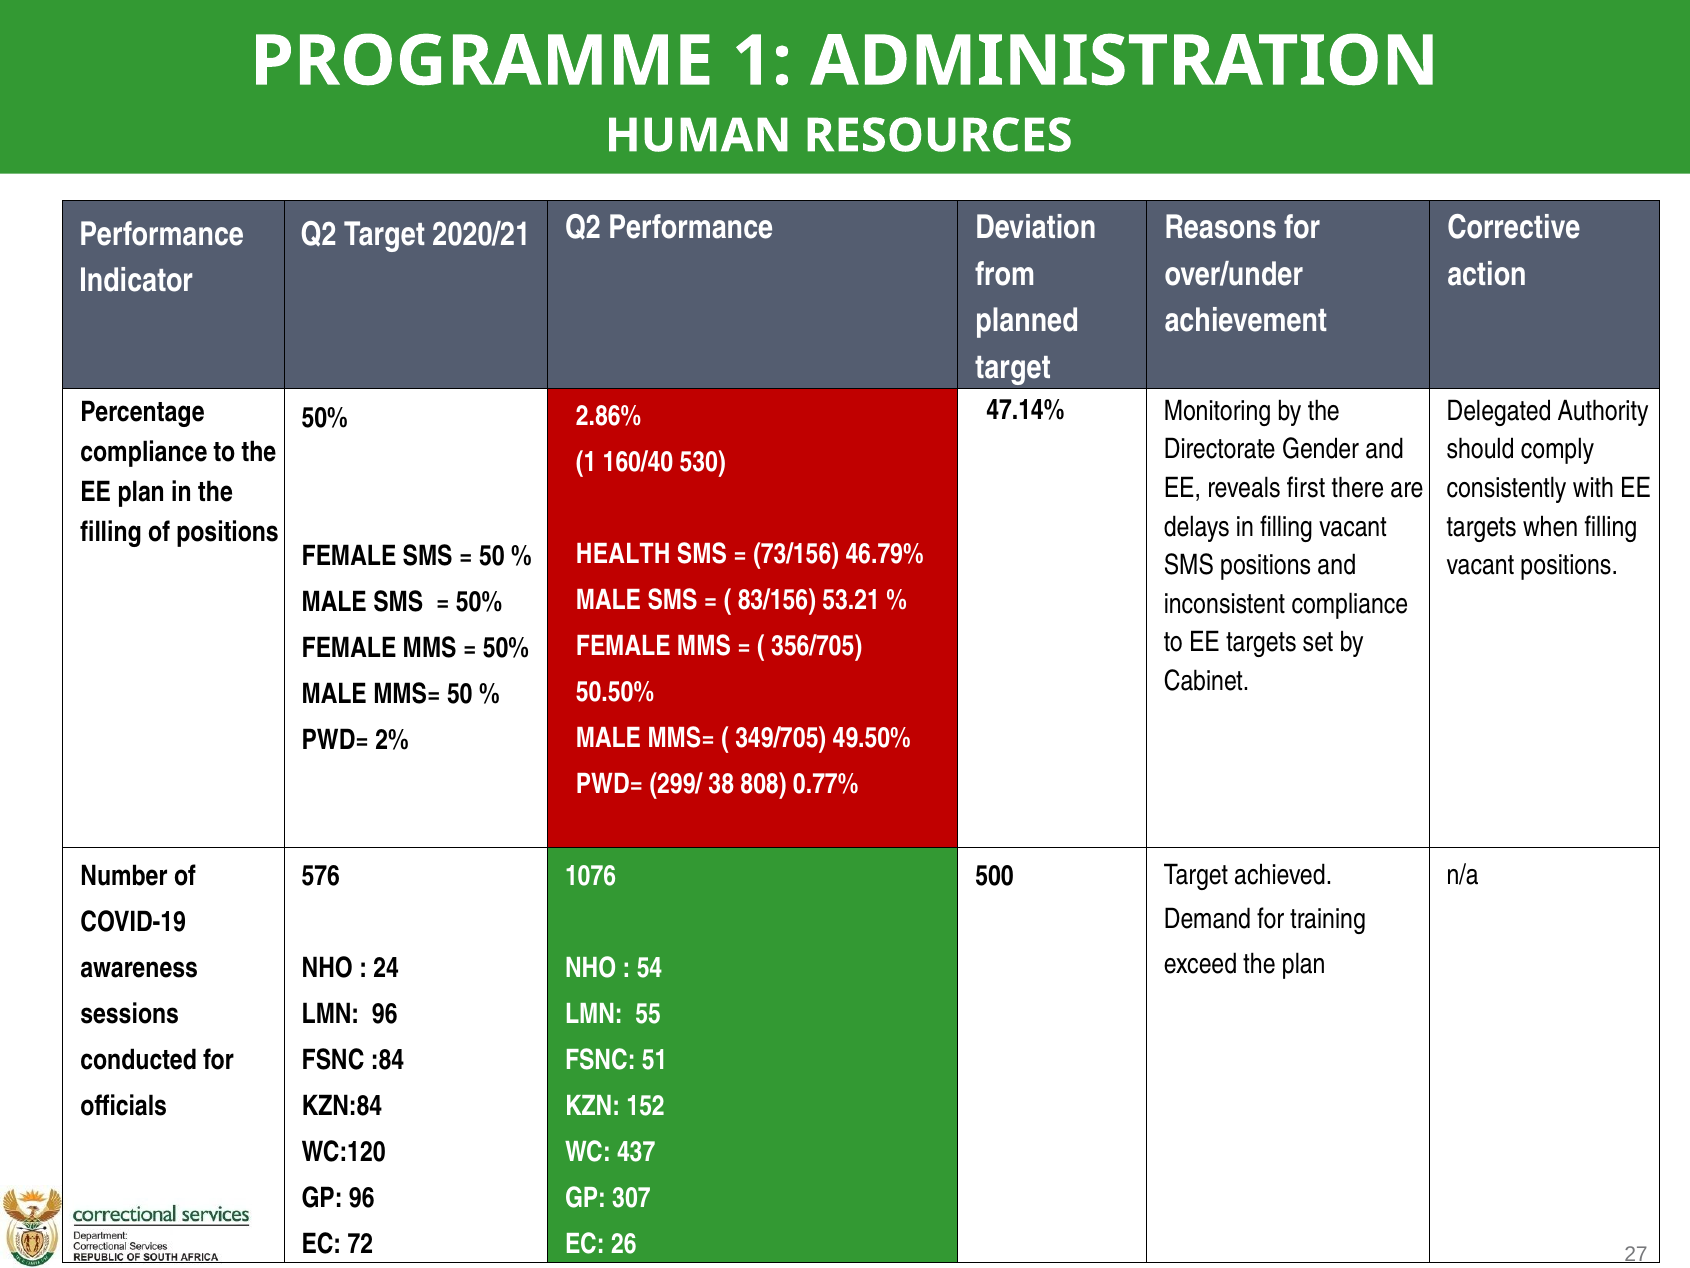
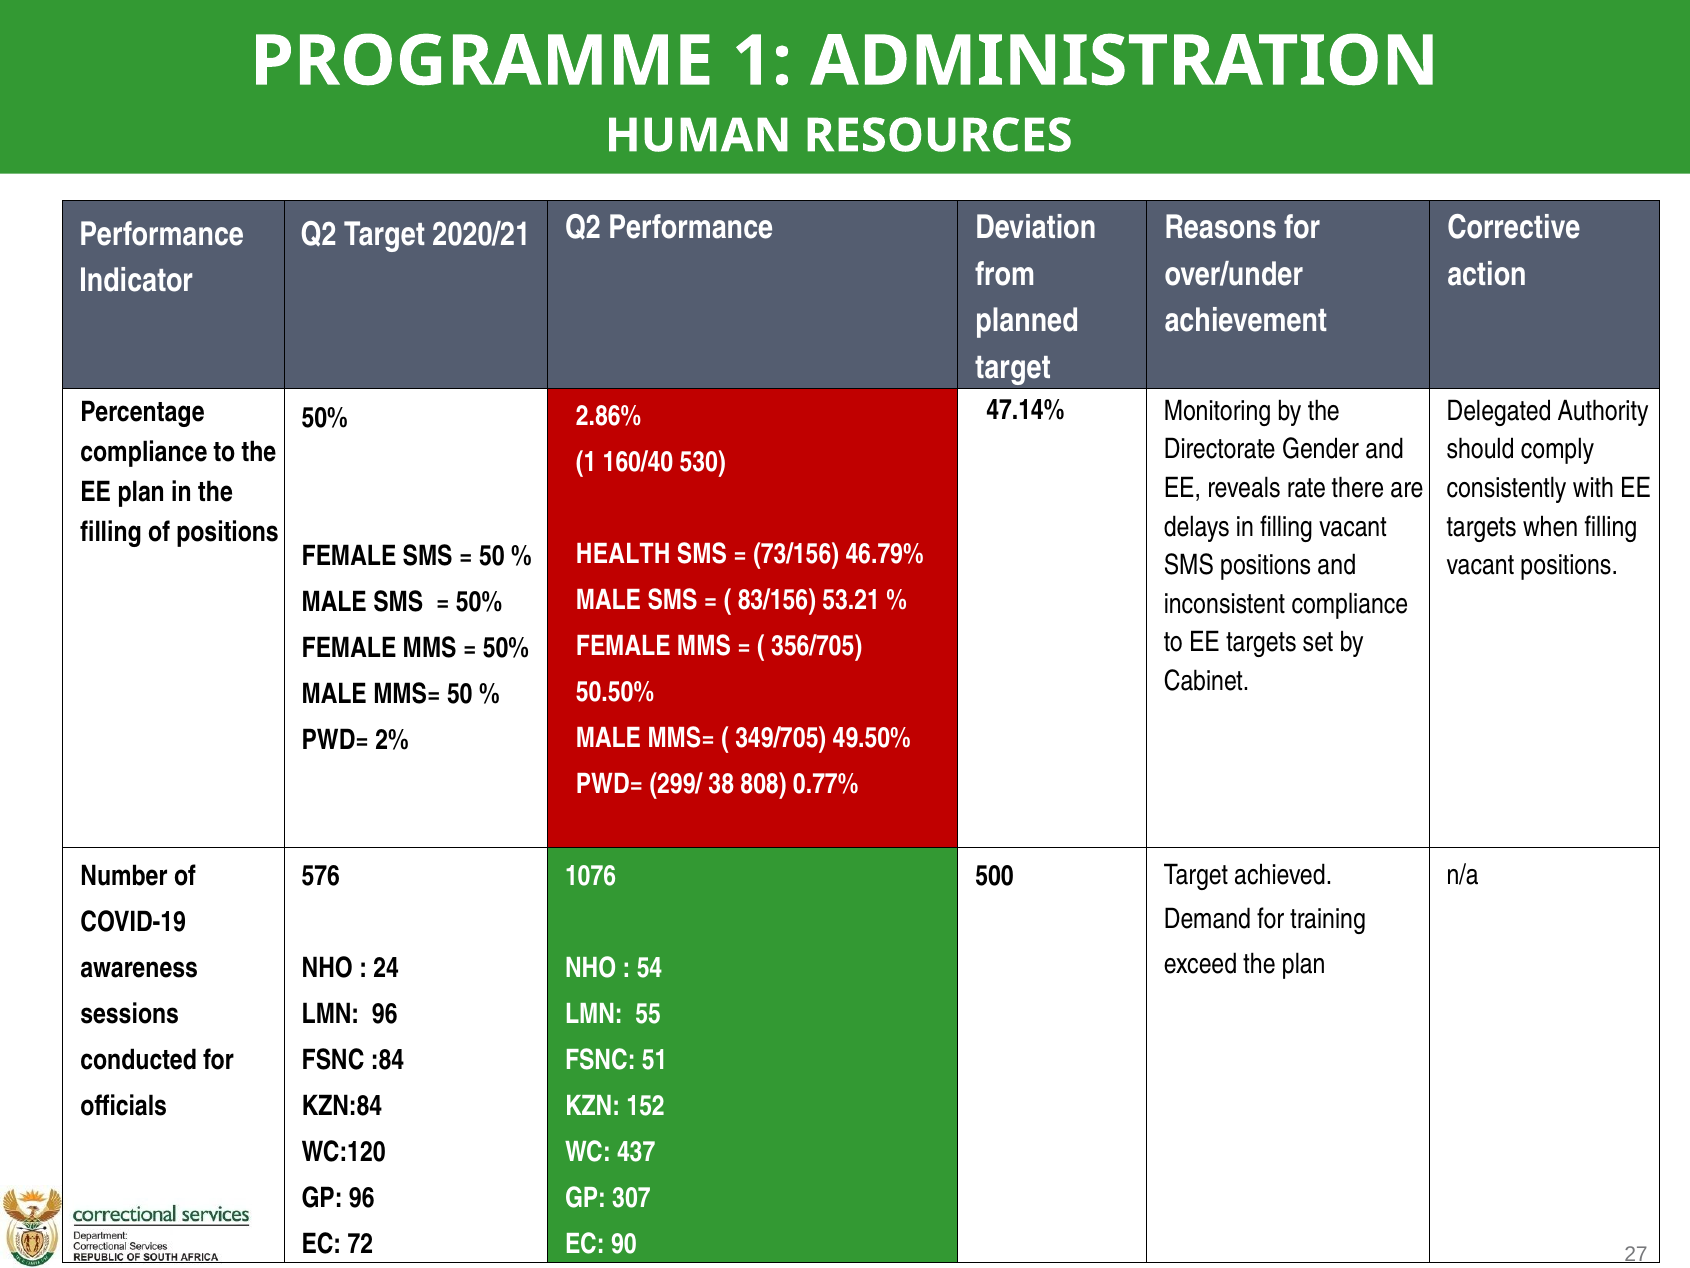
first: first -> rate
26: 26 -> 90
